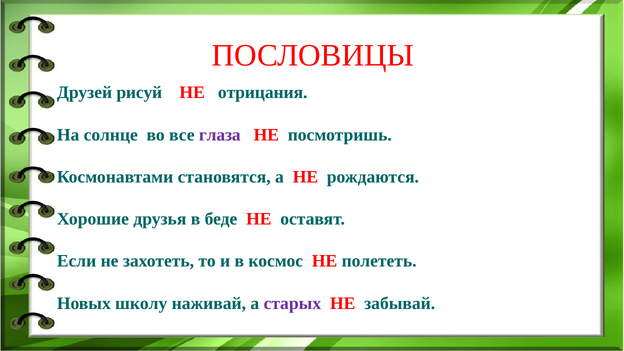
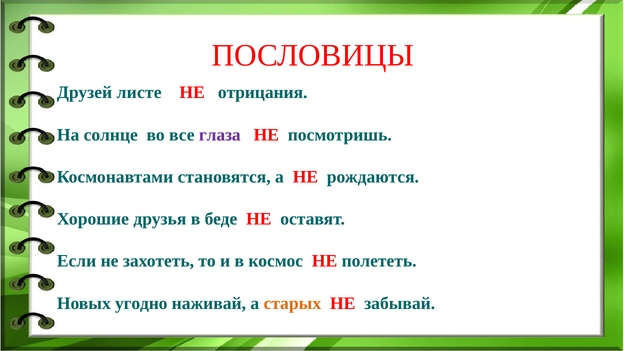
рисуй: рисуй -> листе
школу: школу -> угодно
старых colour: purple -> orange
